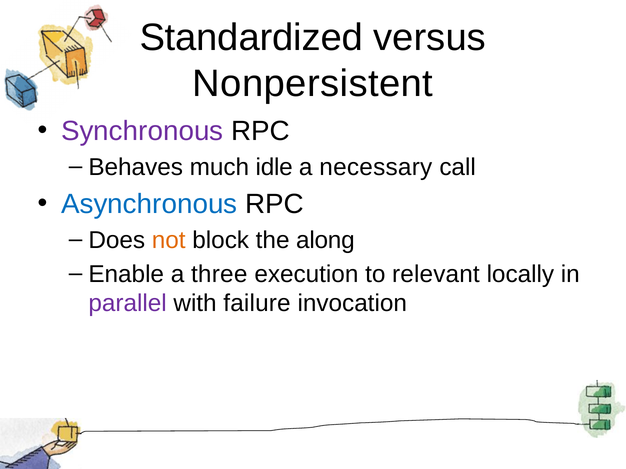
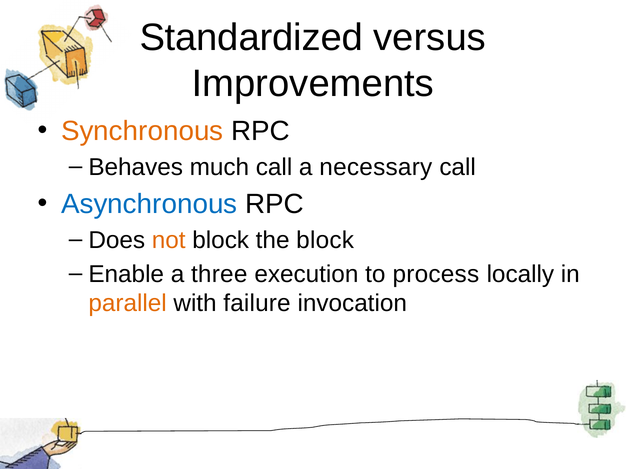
Nonpersistent: Nonpersistent -> Improvements
Synchronous colour: purple -> orange
much idle: idle -> call
the along: along -> block
relevant: relevant -> process
parallel colour: purple -> orange
